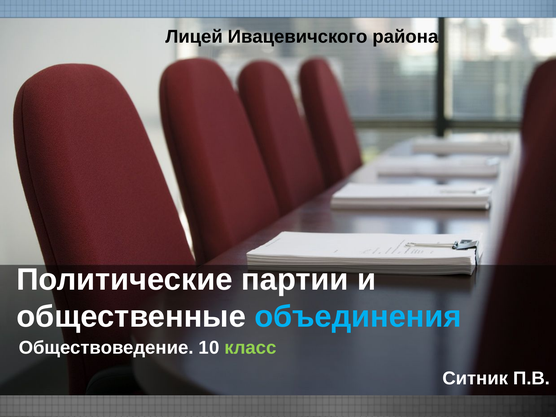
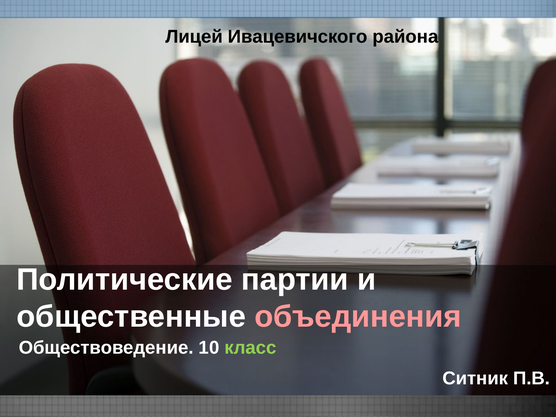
объединения colour: light blue -> pink
